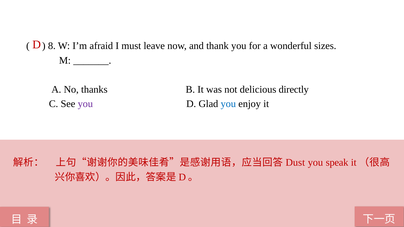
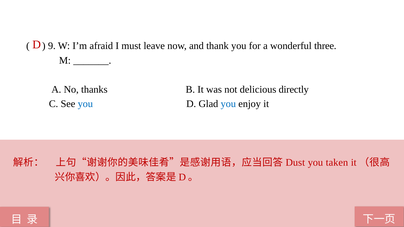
8: 8 -> 9
sizes: sizes -> three
you at (85, 104) colour: purple -> blue
speak: speak -> taken
